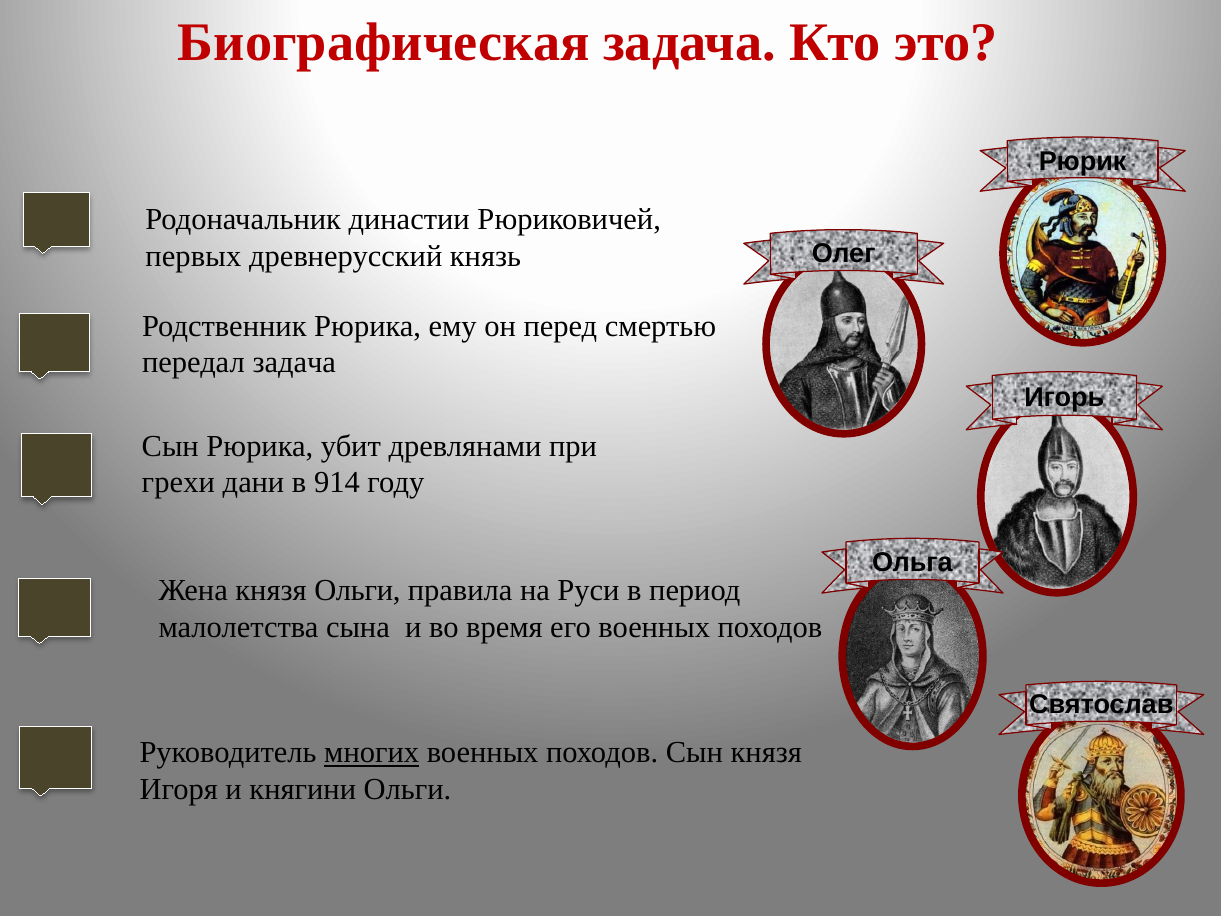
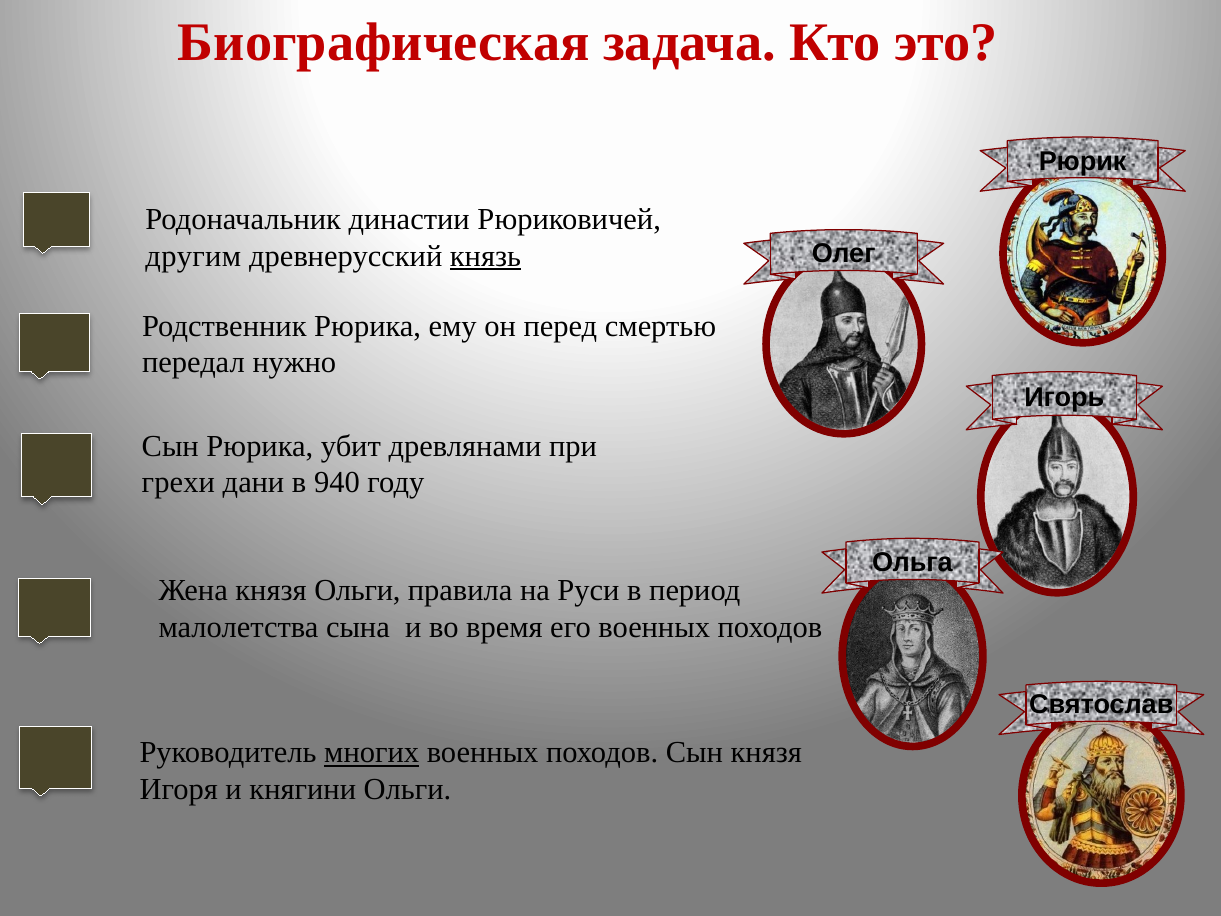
первых: первых -> другим
князь underline: none -> present
передал задача: задача -> нужно
914: 914 -> 940
